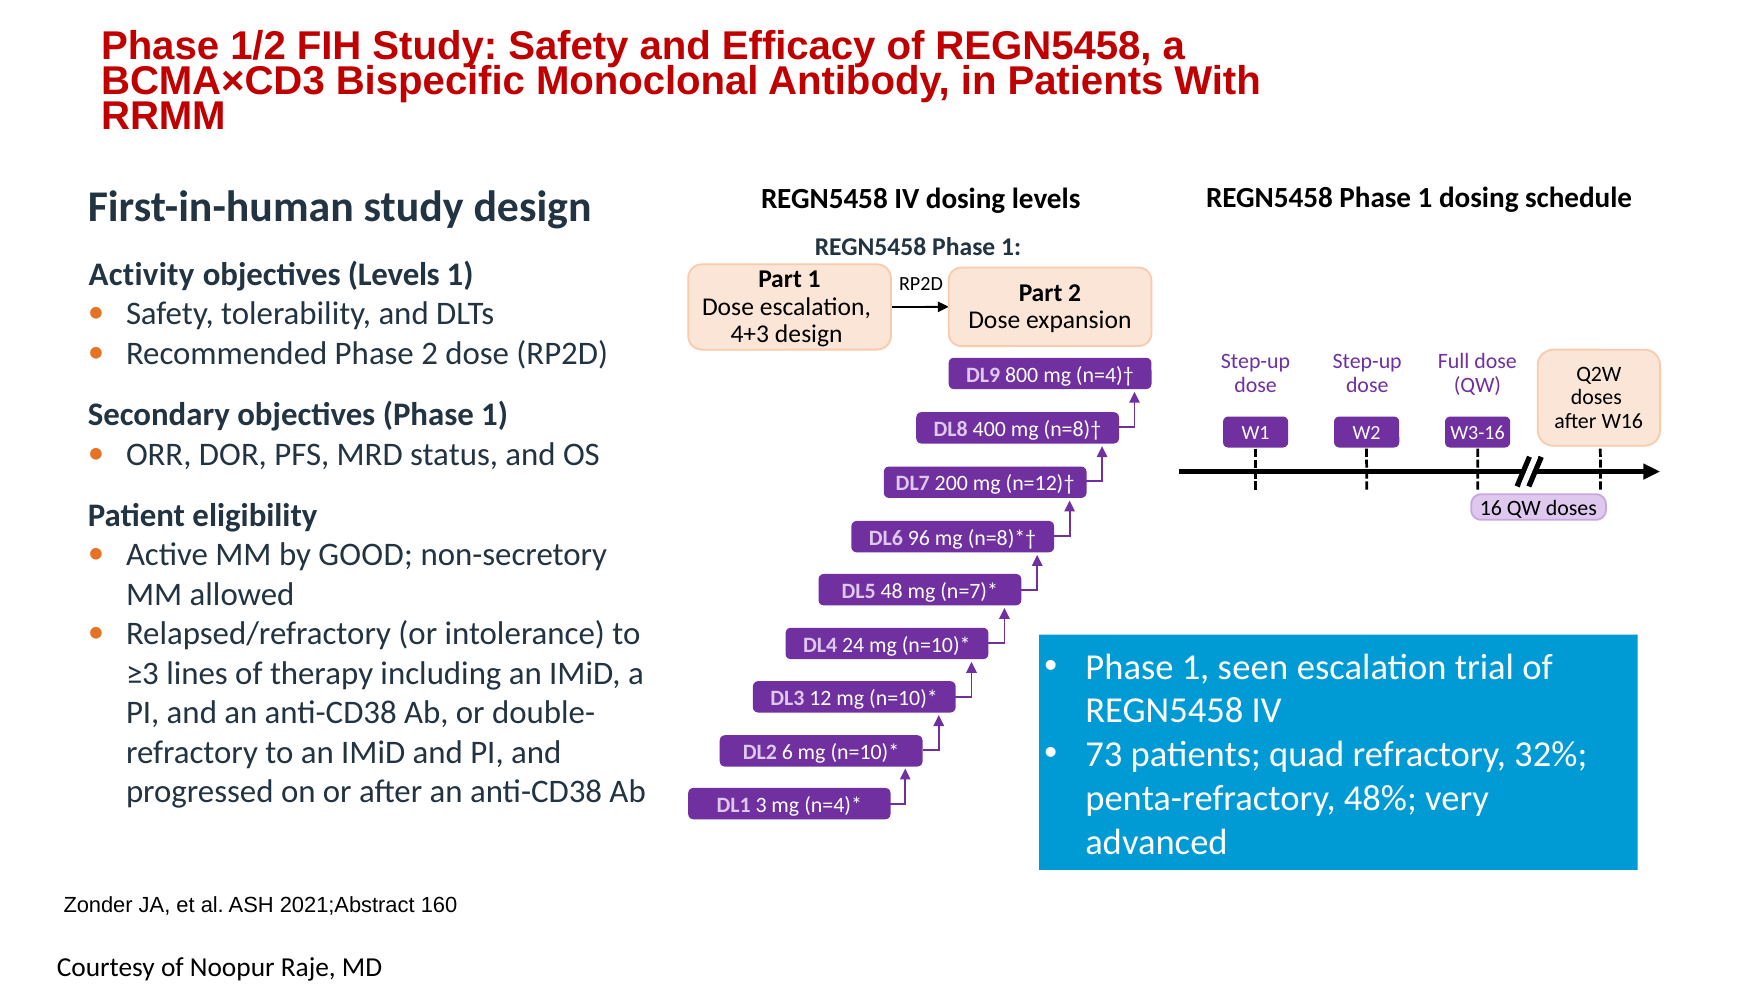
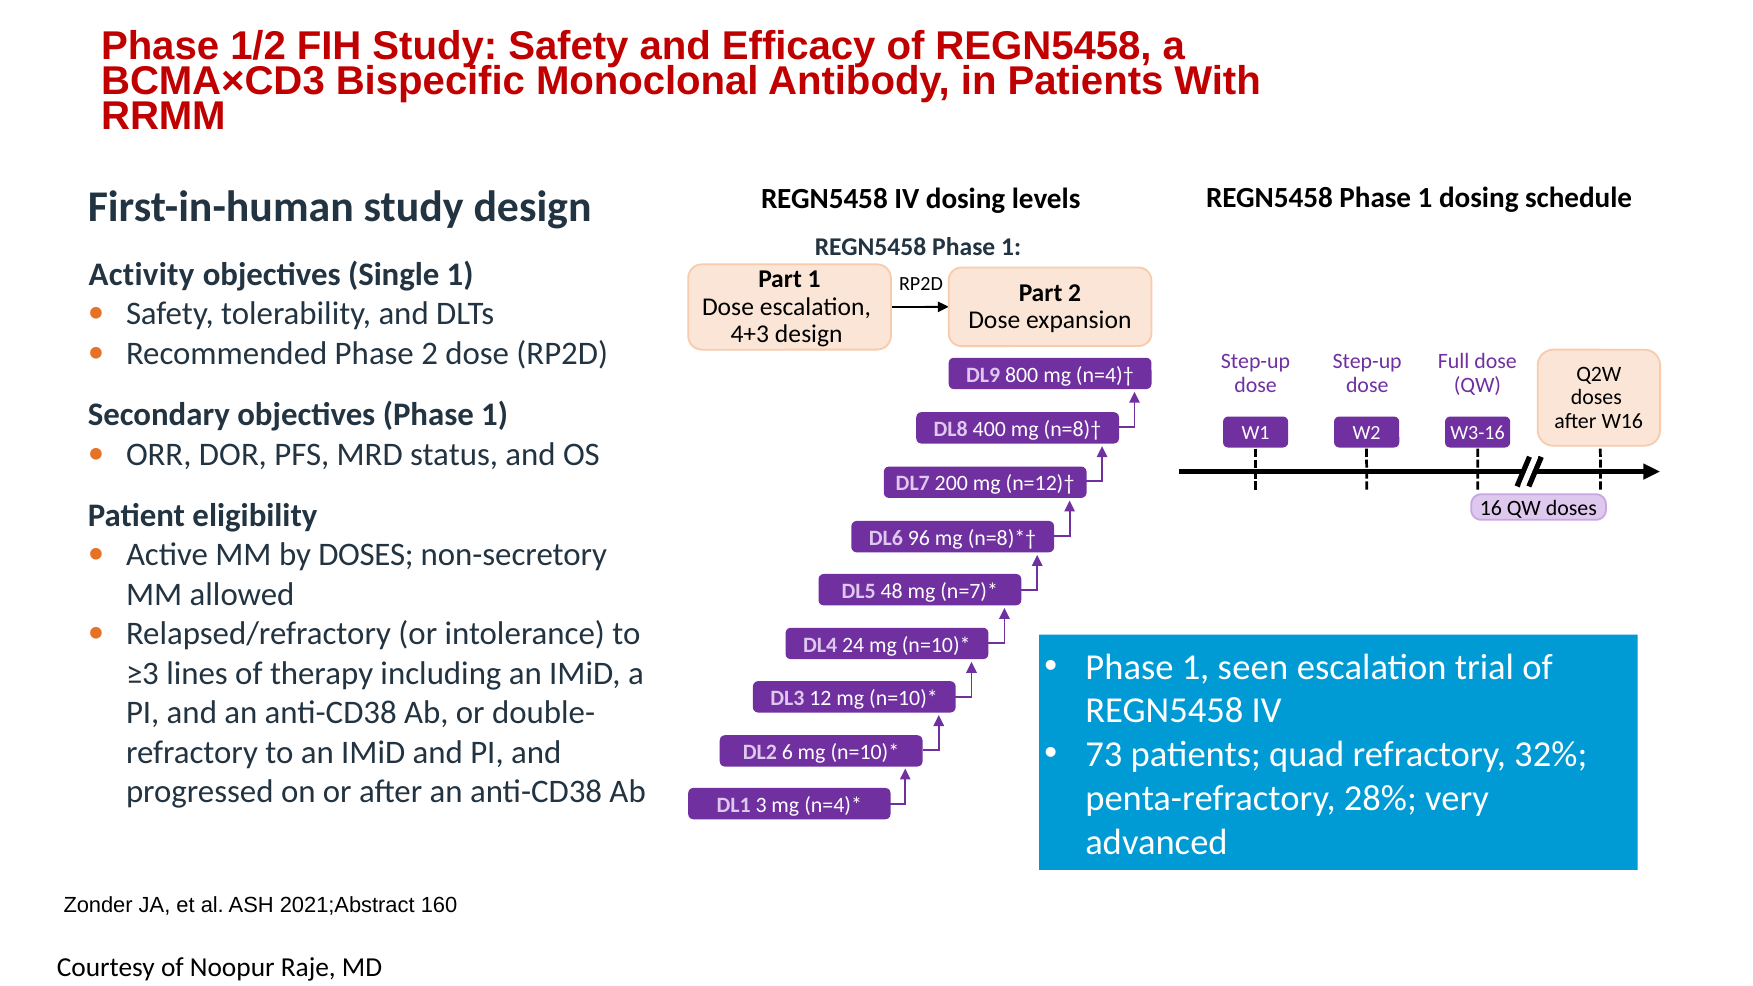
objectives Levels: Levels -> Single
by GOOD: GOOD -> DOSES
48%: 48% -> 28%
